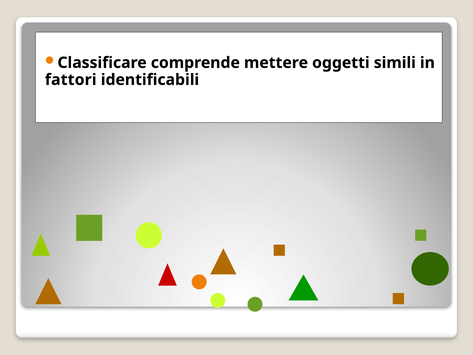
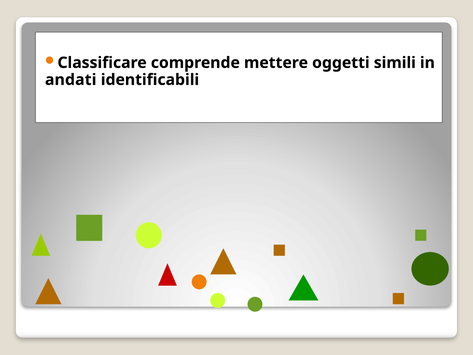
fattori: fattori -> andati
